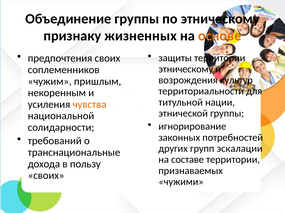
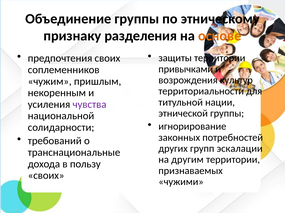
жизненных: жизненных -> разделения
этническому at (186, 69): этническому -> привычками
чувства colour: orange -> purple
составе: составе -> другим
